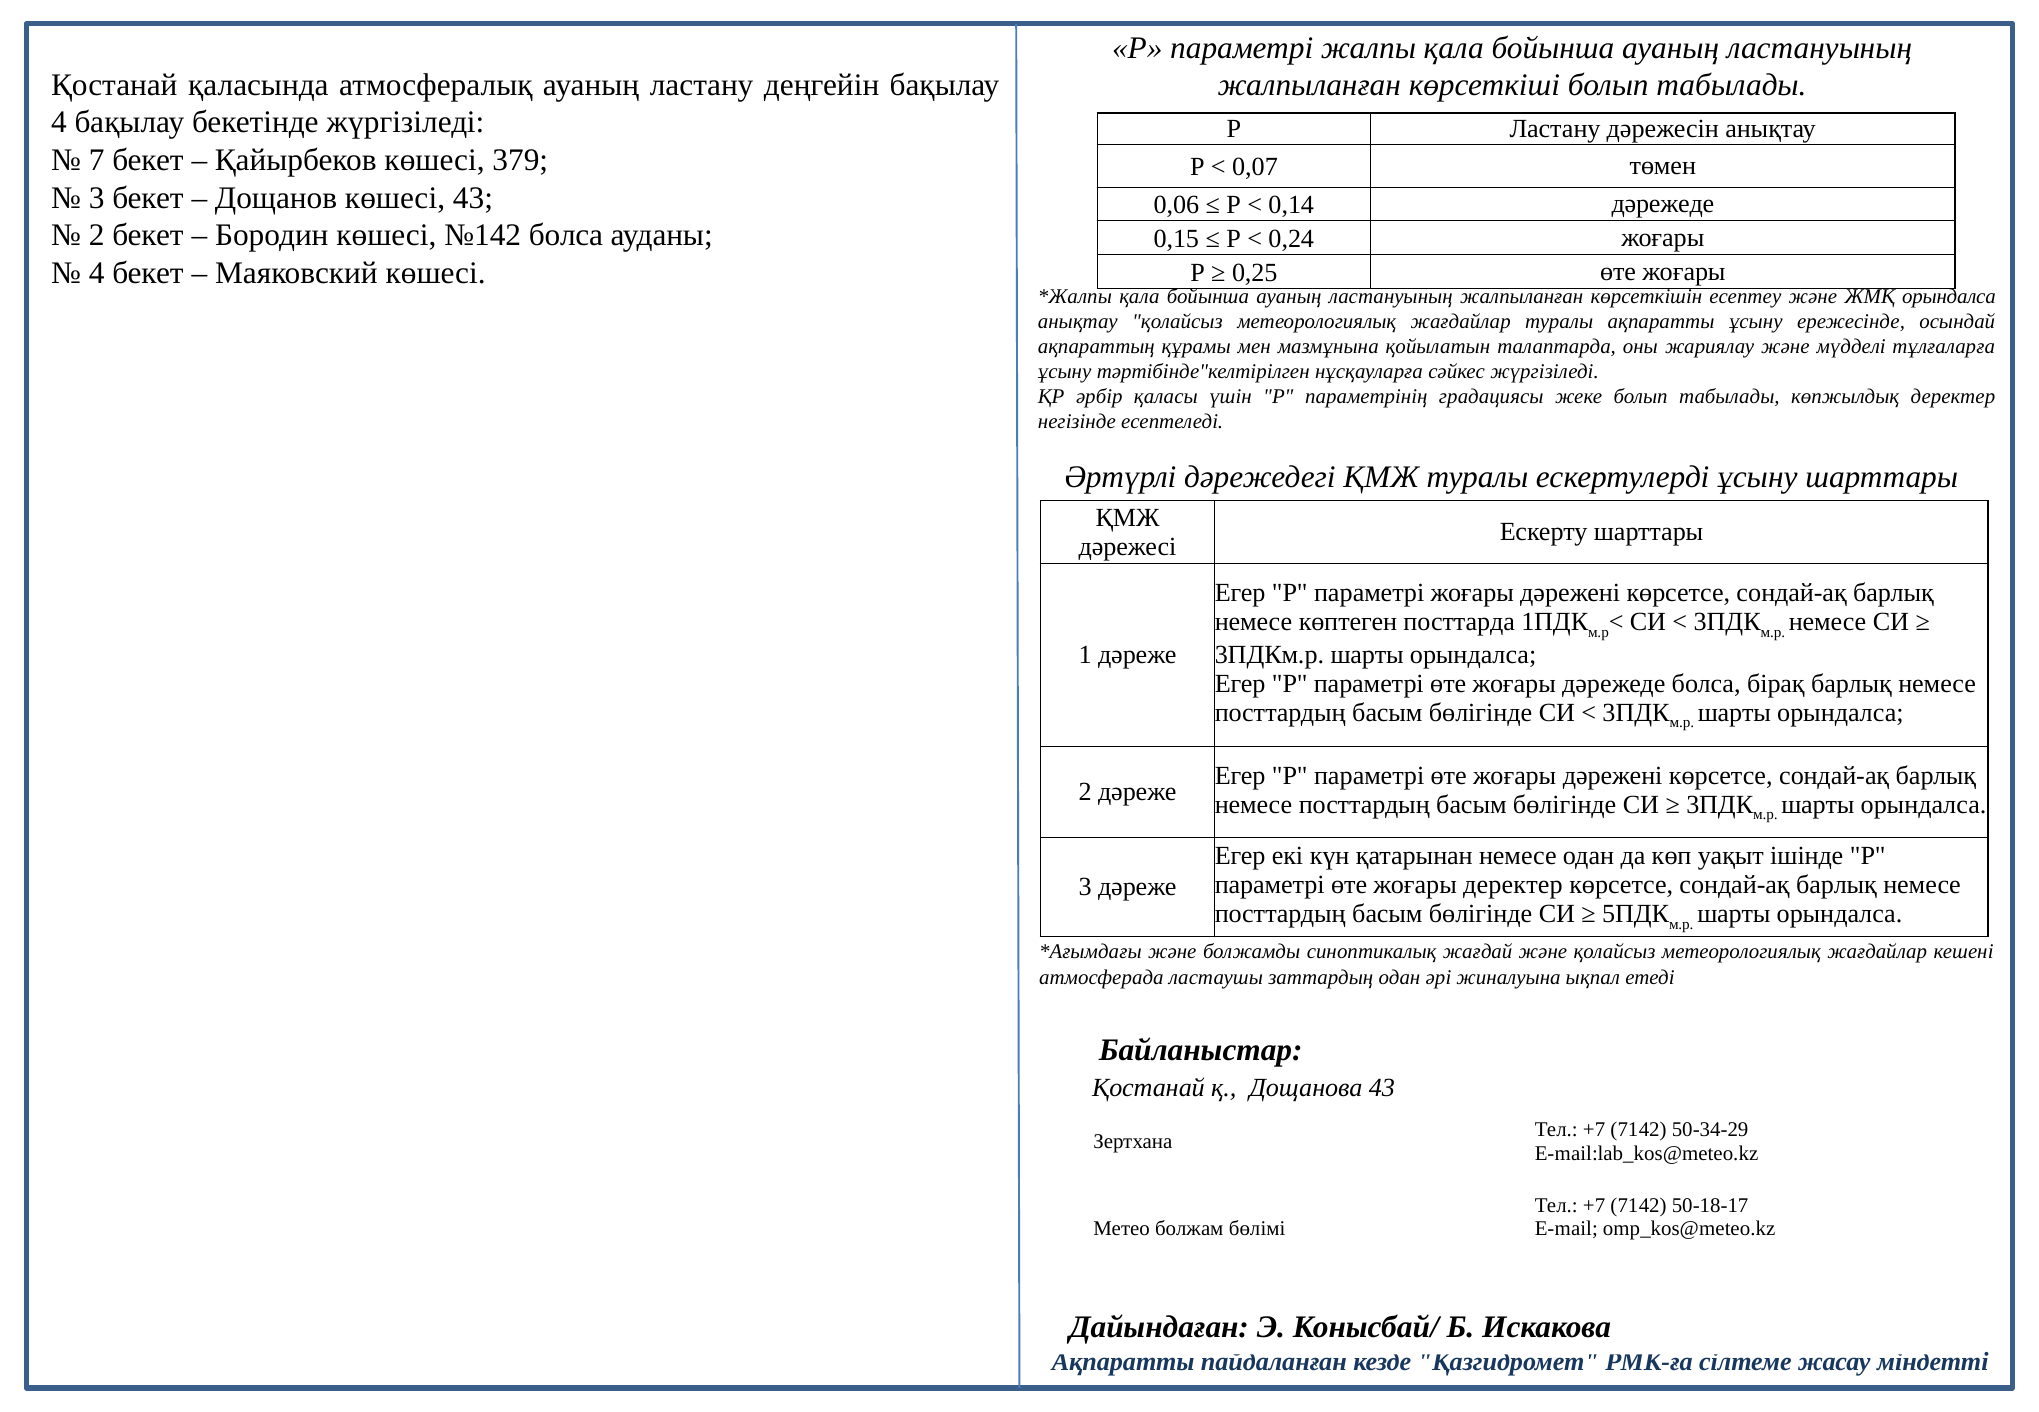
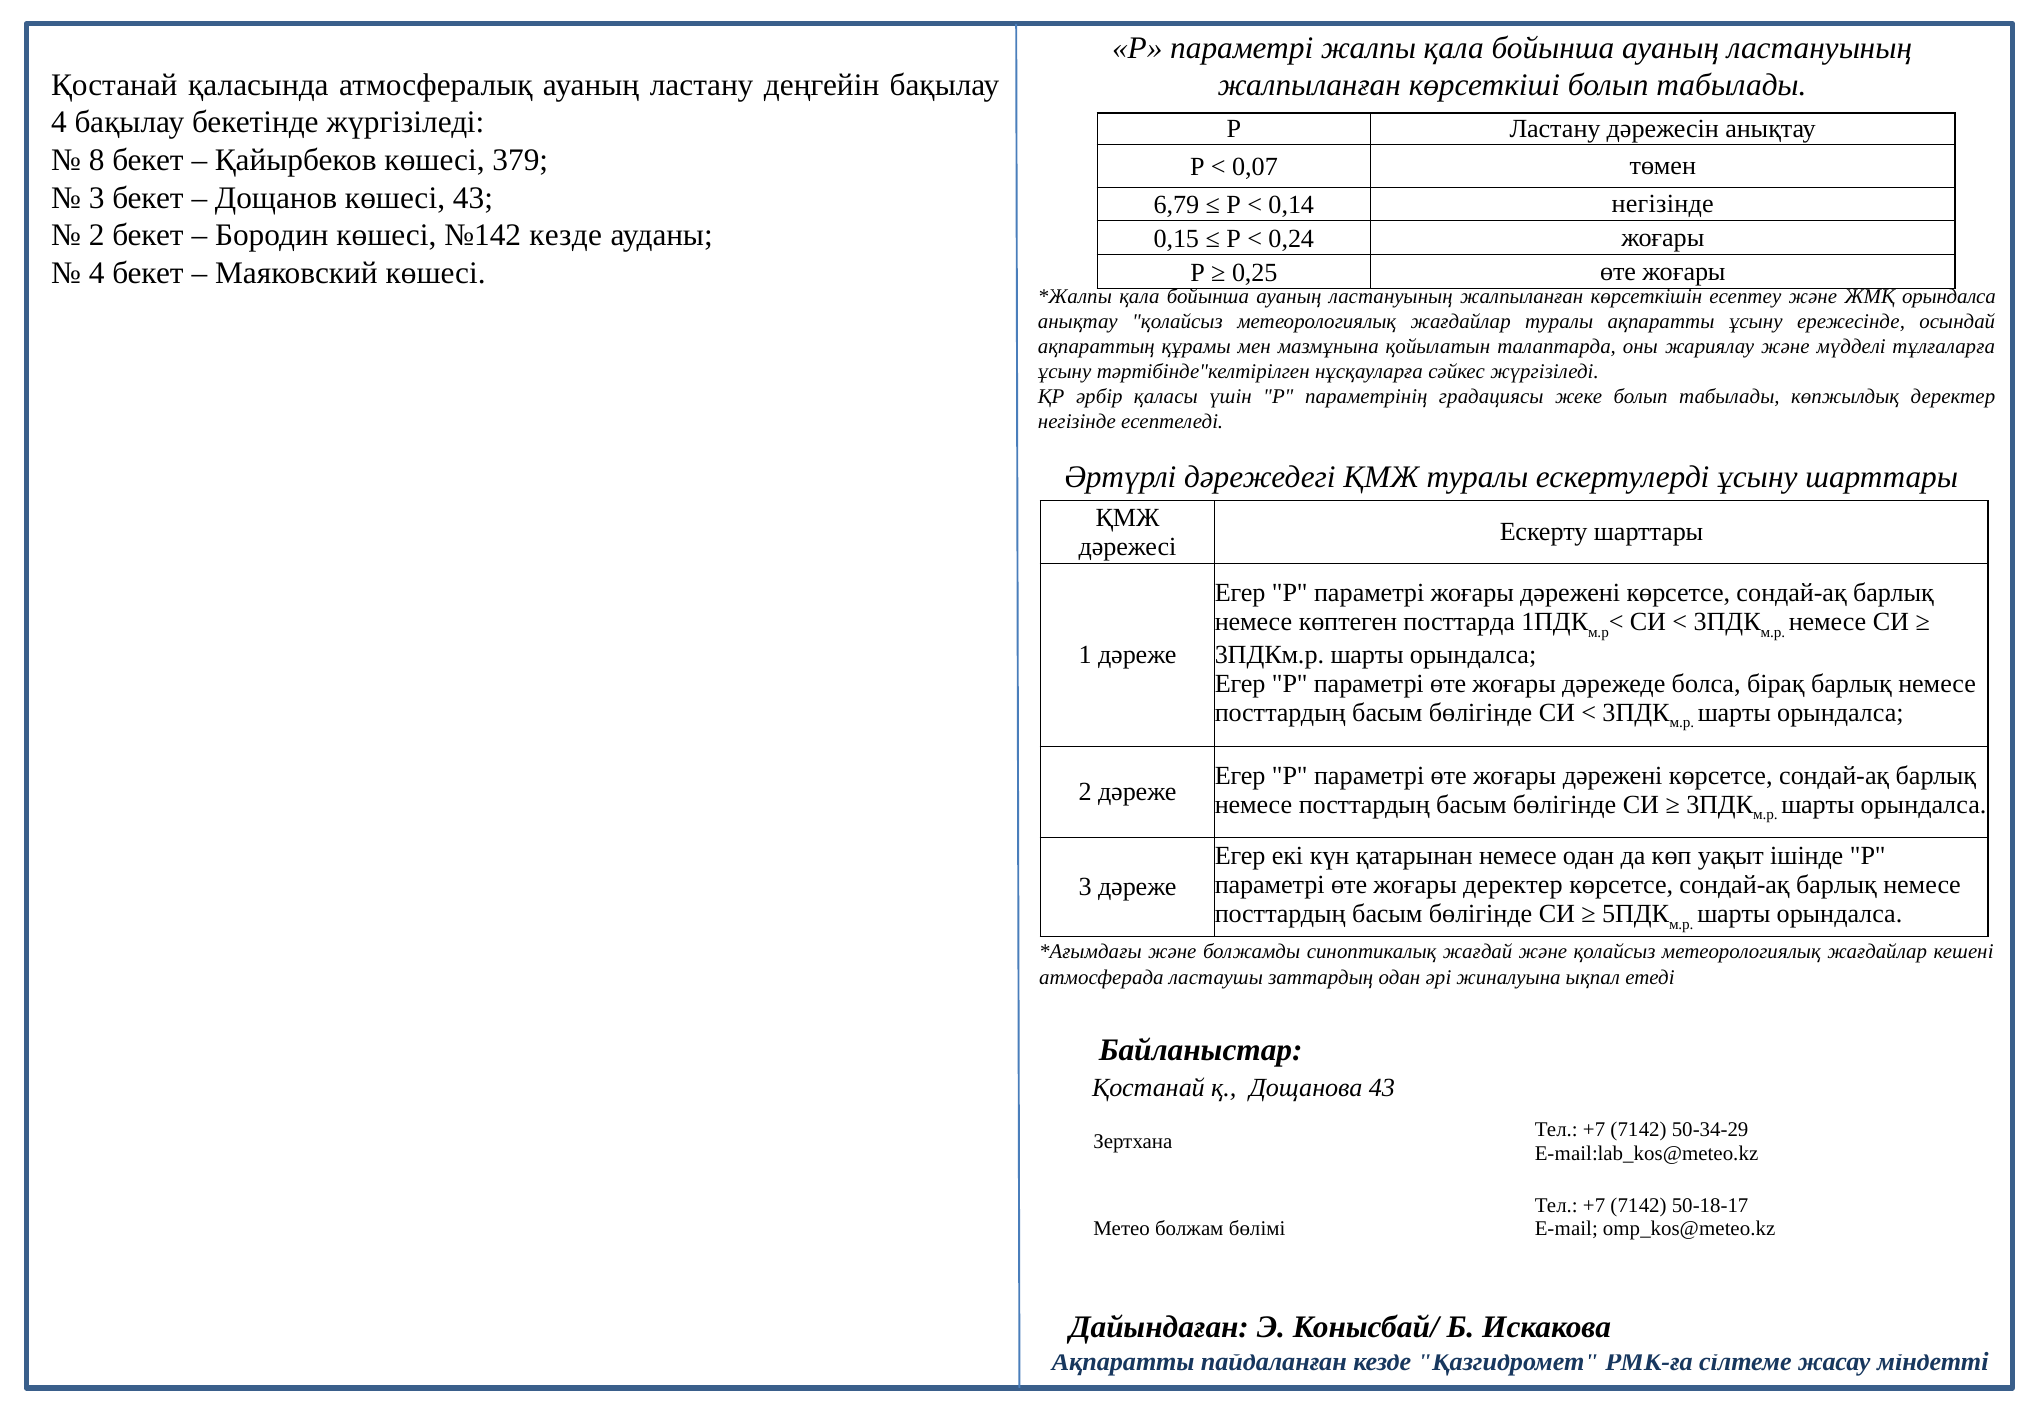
7: 7 -> 8
0,06: 0,06 -> 6,79
0,14 дәрежеде: дәрежеде -> негізінде
№142 болса: болса -> кезде
